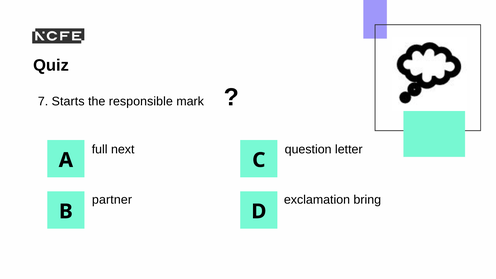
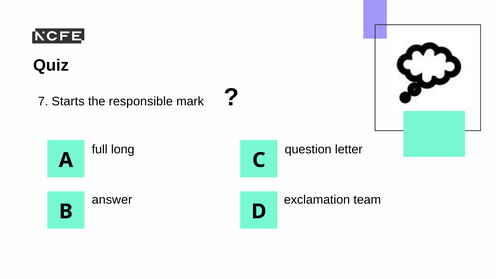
next: next -> long
partner: partner -> answer
bring: bring -> team
